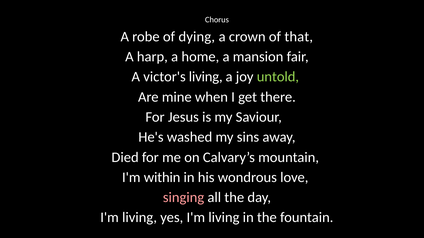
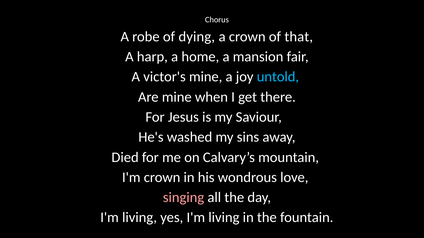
victor's living: living -> mine
untold colour: light green -> light blue
I'm within: within -> crown
